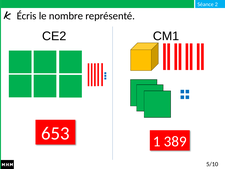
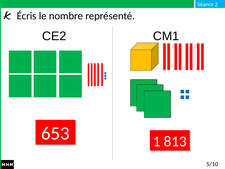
389: 389 -> 813
